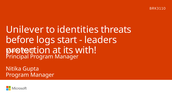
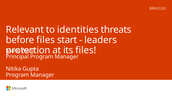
Unilever: Unilever -> Relevant
before logs: logs -> files
its with: with -> files
